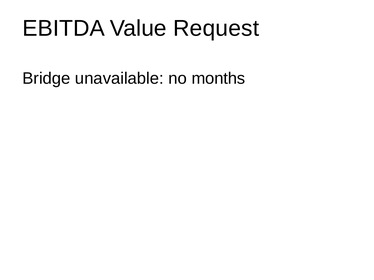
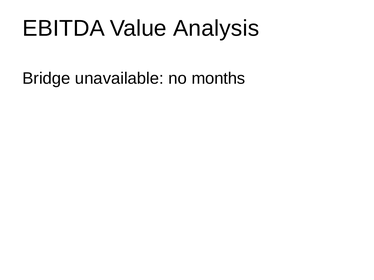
Request: Request -> Analysis
